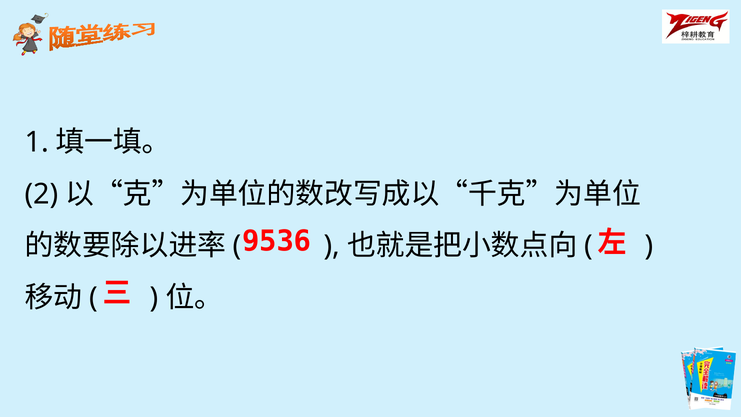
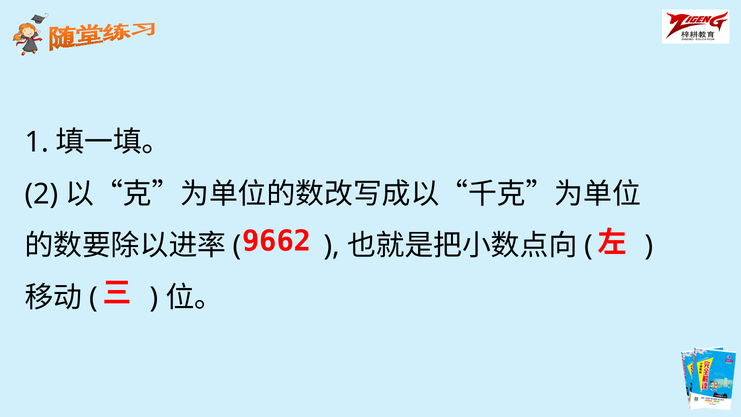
9536: 9536 -> 9662
